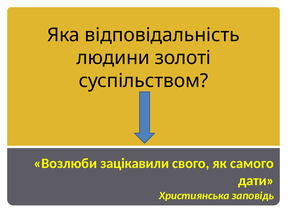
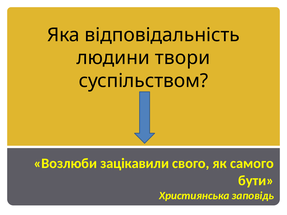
золоті: золоті -> твори
дати: дати -> бути
